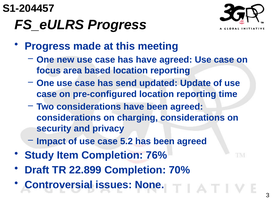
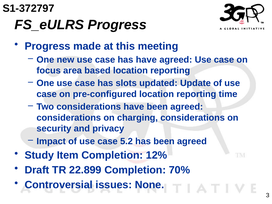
S1-204457: S1-204457 -> S1-372797
send: send -> slots
76%: 76% -> 12%
